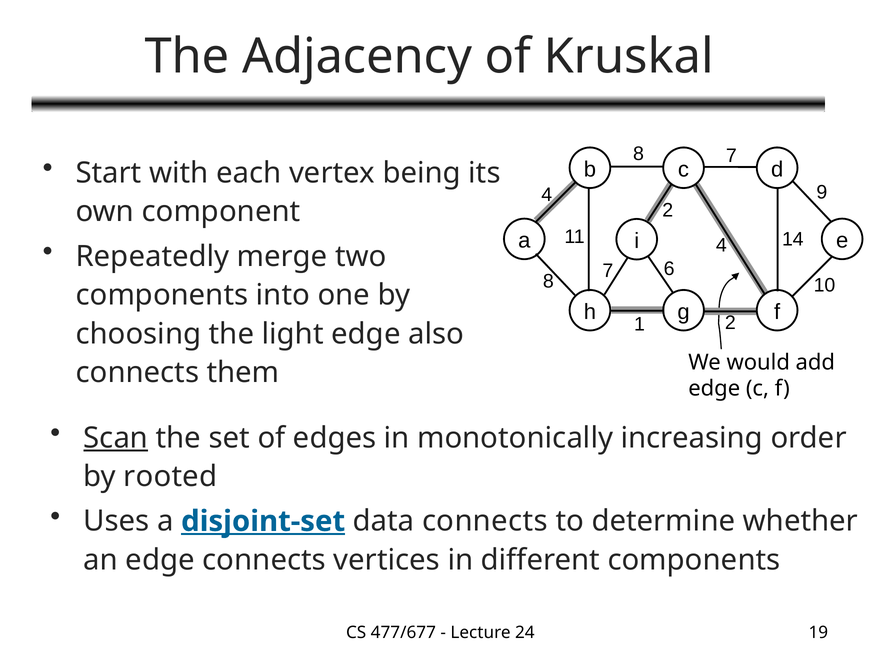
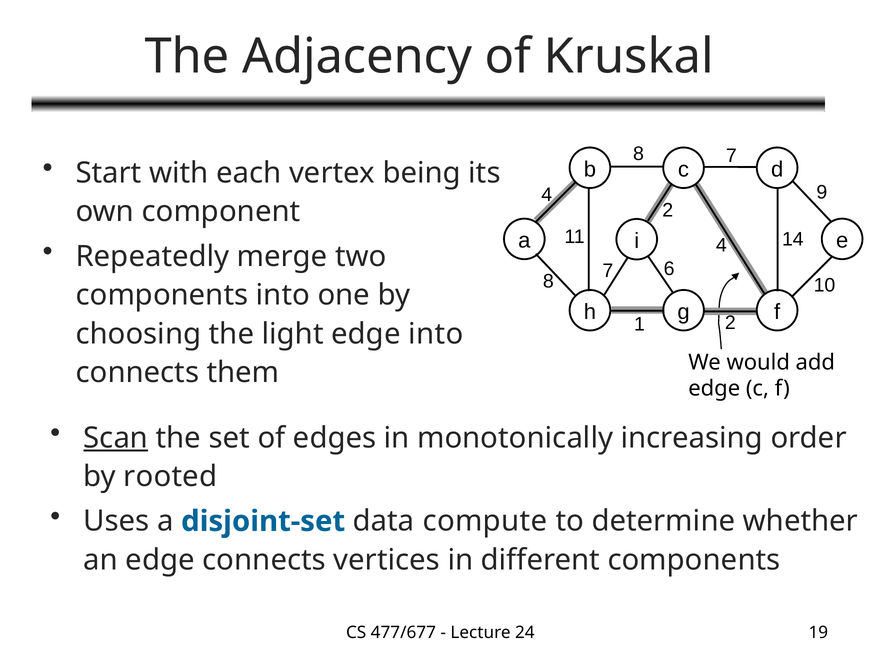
edge also: also -> into
disjoint-set underline: present -> none
data connects: connects -> compute
